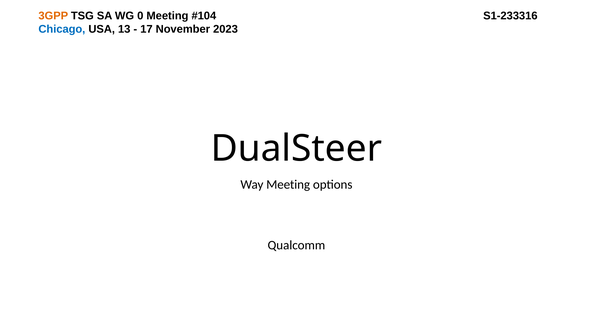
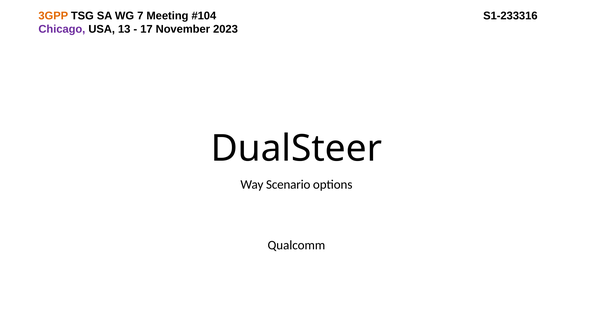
0: 0 -> 7
Chicago colour: blue -> purple
Way Meeting: Meeting -> Scenario
